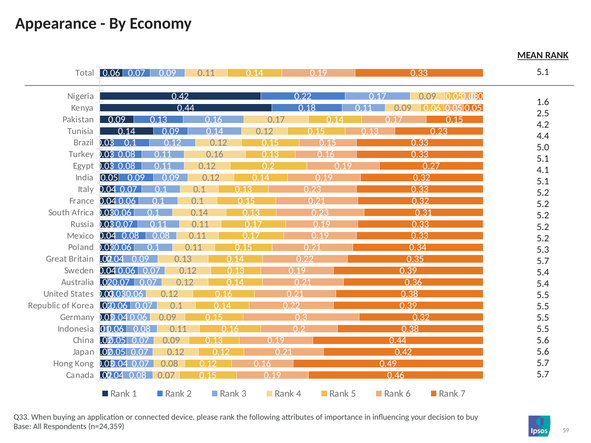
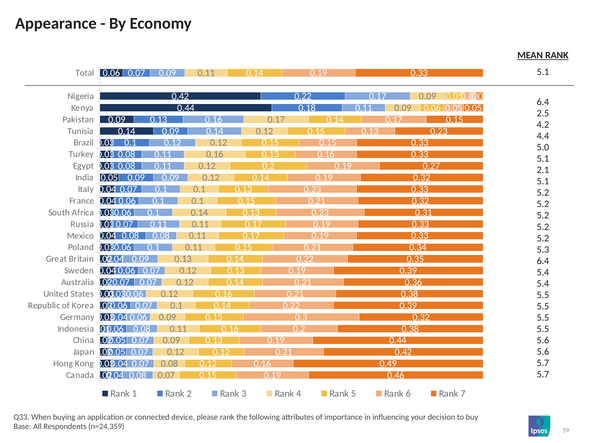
1.6 at (543, 102): 1.6 -> 6.4
4.1: 4.1 -> 2.1
5.7 at (543, 261): 5.7 -> 6.4
